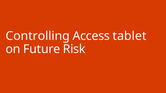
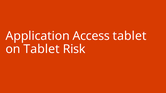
Controlling: Controlling -> Application
on Future: Future -> Tablet
